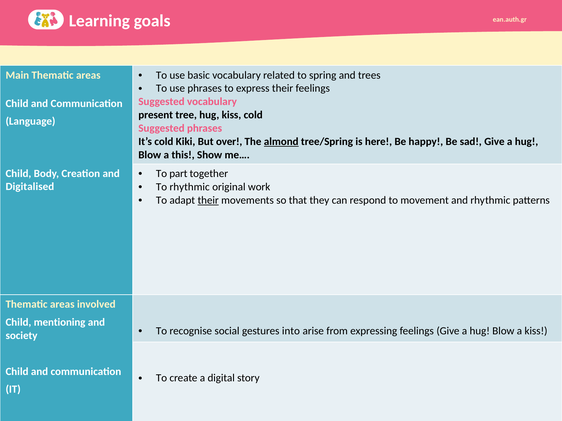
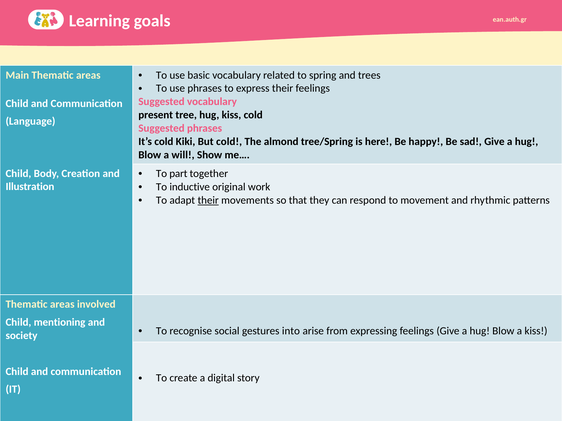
But over: over -> cold
almond underline: present -> none
this: this -> will
To rhythmic: rhythmic -> inductive
Digitalised: Digitalised -> Illustration
